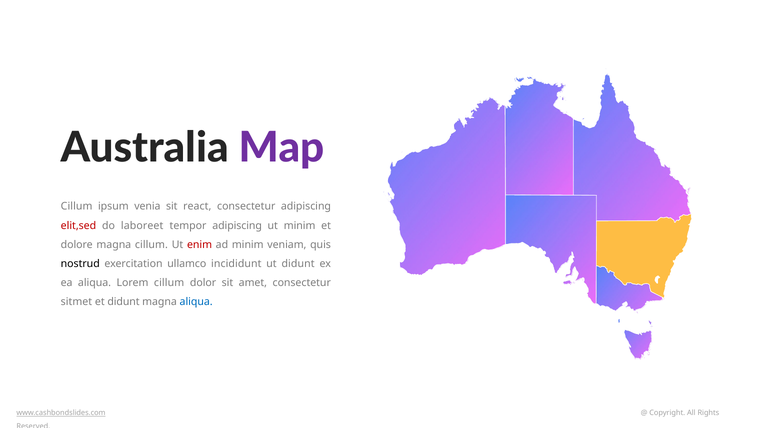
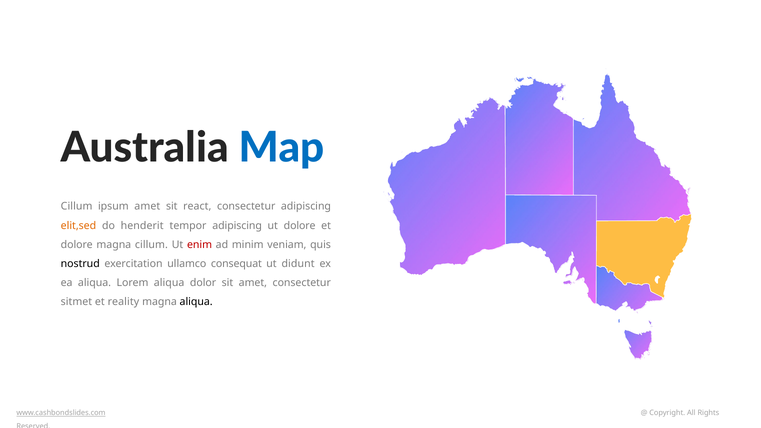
Map colour: purple -> blue
ipsum venia: venia -> amet
elit,sed colour: red -> orange
laboreet: laboreet -> henderit
ut minim: minim -> dolore
incididunt: incididunt -> consequat
Lorem cillum: cillum -> aliqua
et didunt: didunt -> reality
aliqua at (196, 302) colour: blue -> black
